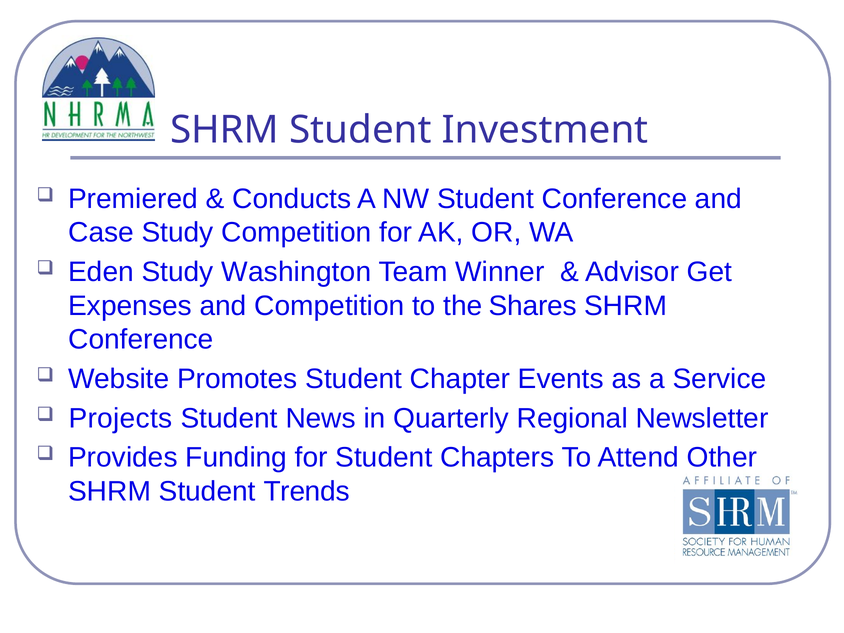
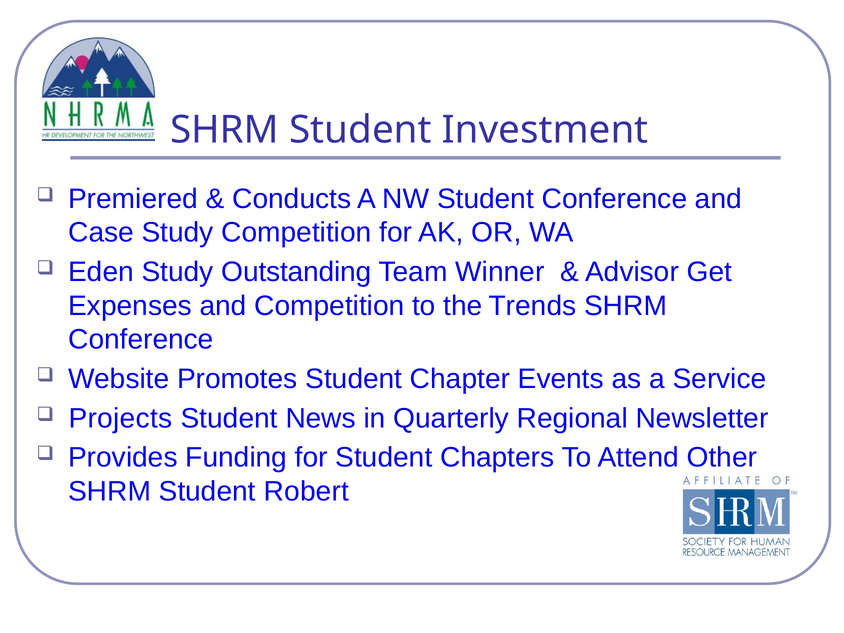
Washington: Washington -> Outstanding
Shares: Shares -> Trends
Trends: Trends -> Robert
